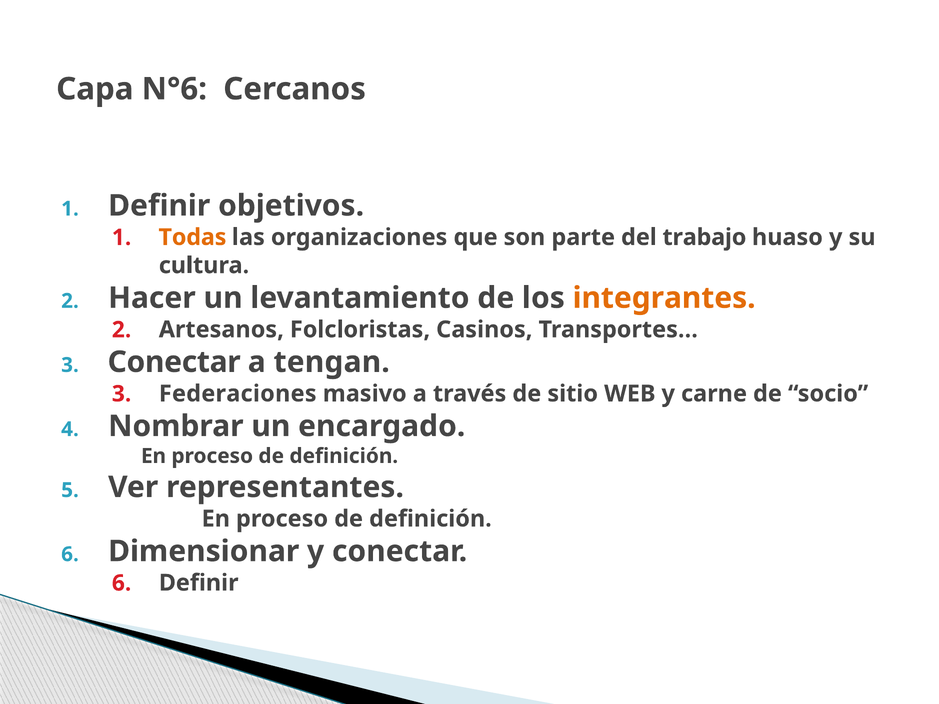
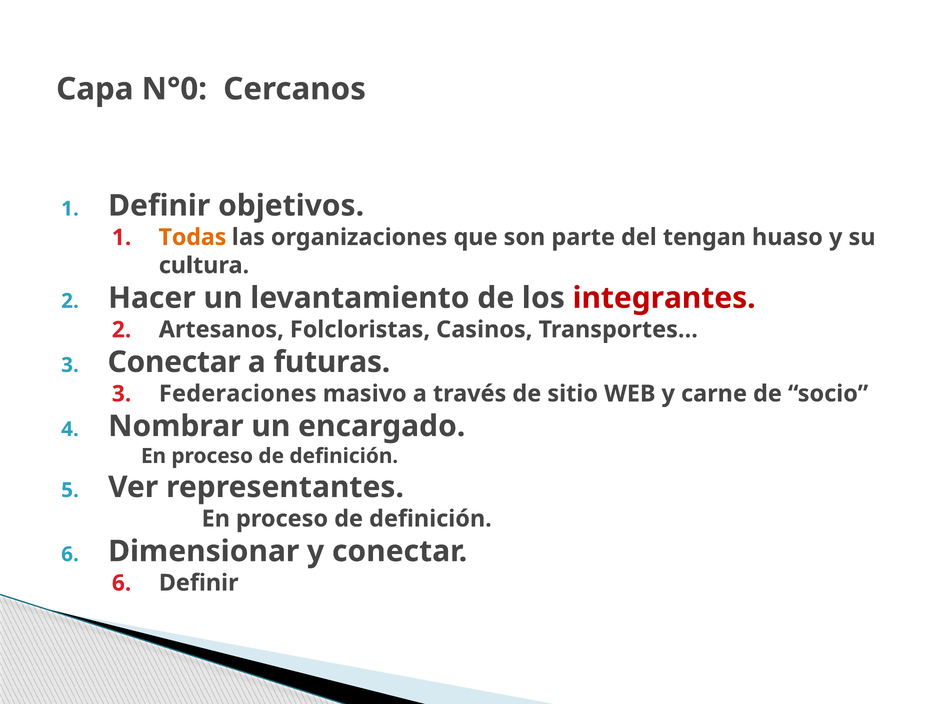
N°6: N°6 -> N°0
trabajo: trabajo -> tengan
integrantes colour: orange -> red
tengan: tengan -> futuras
